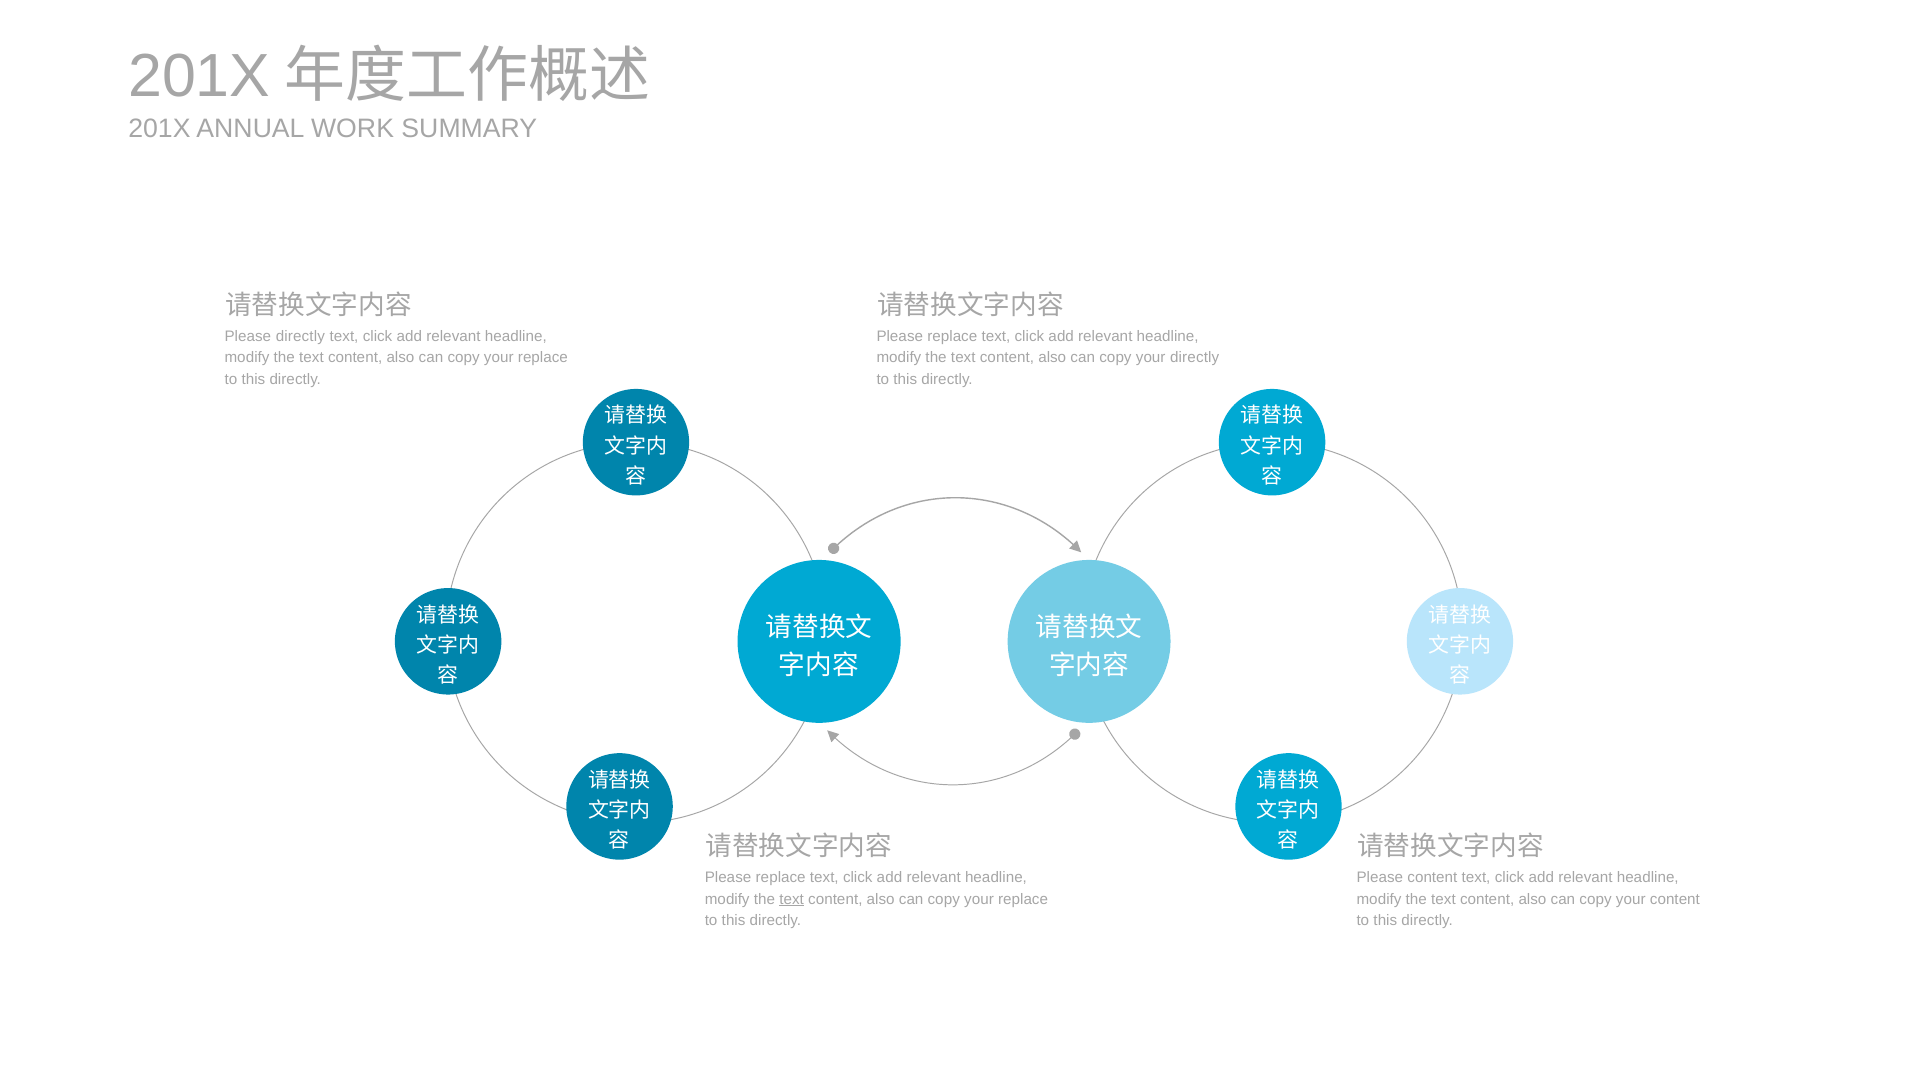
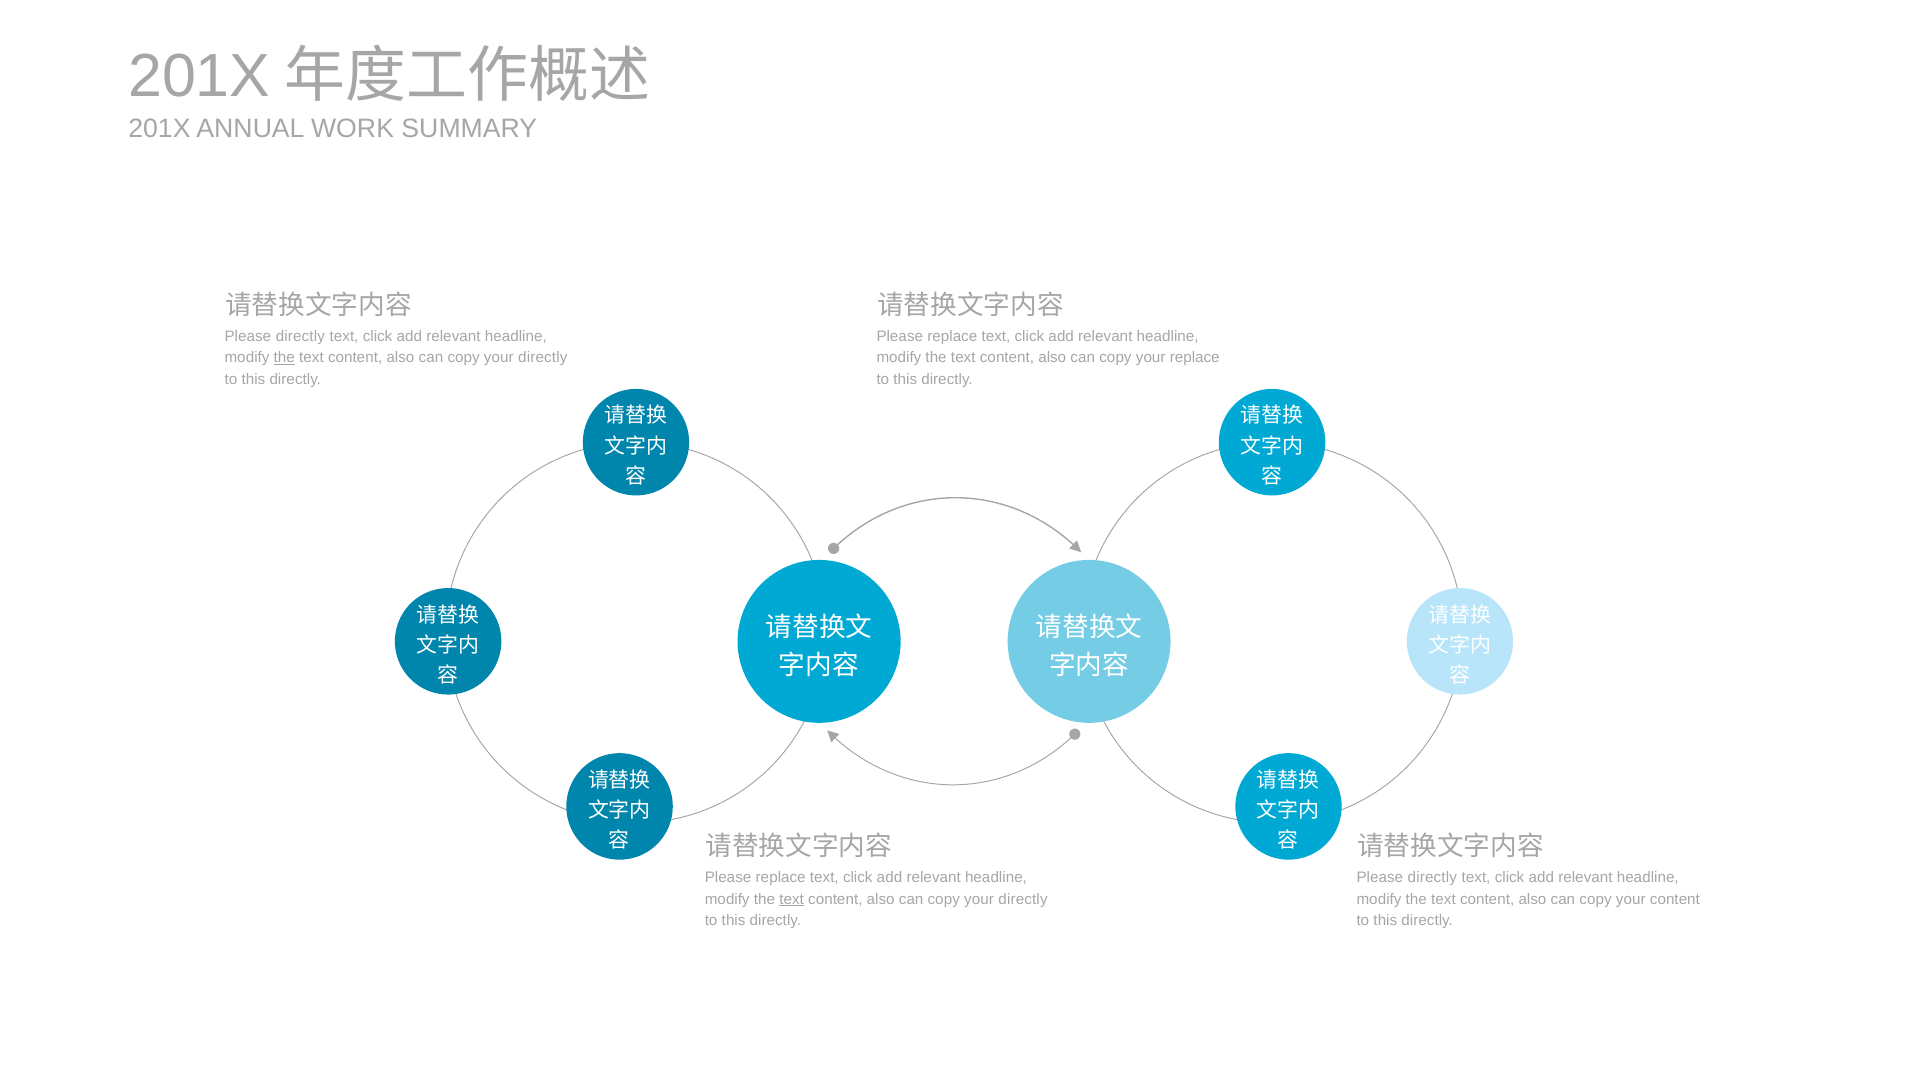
the at (284, 358) underline: none -> present
replace at (543, 358): replace -> directly
your directly: directly -> replace
content at (1432, 877): content -> directly
replace at (1023, 899): replace -> directly
